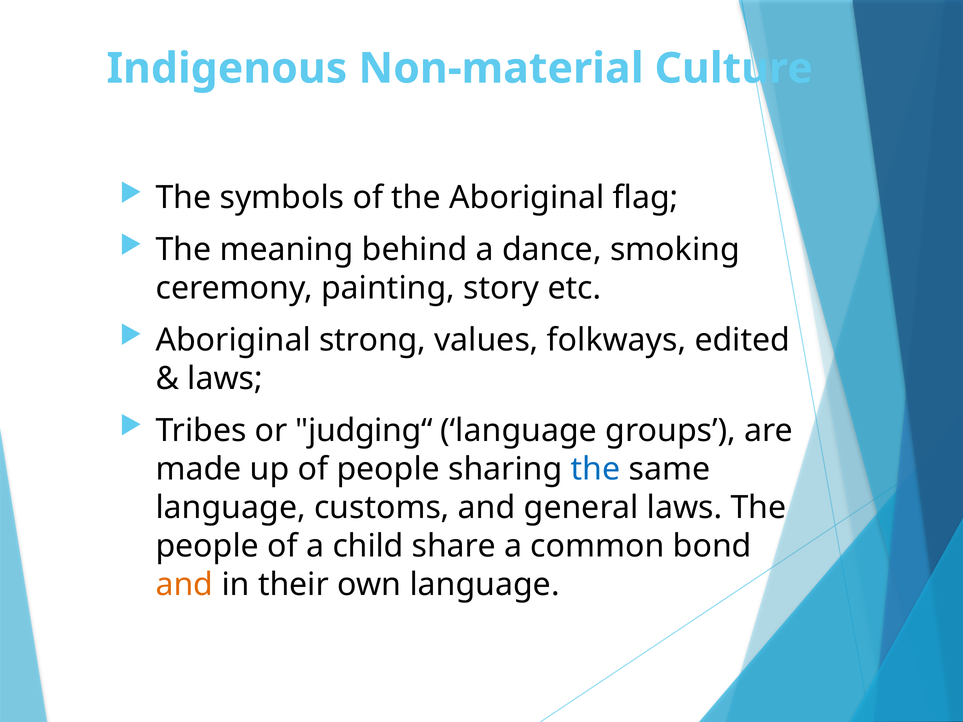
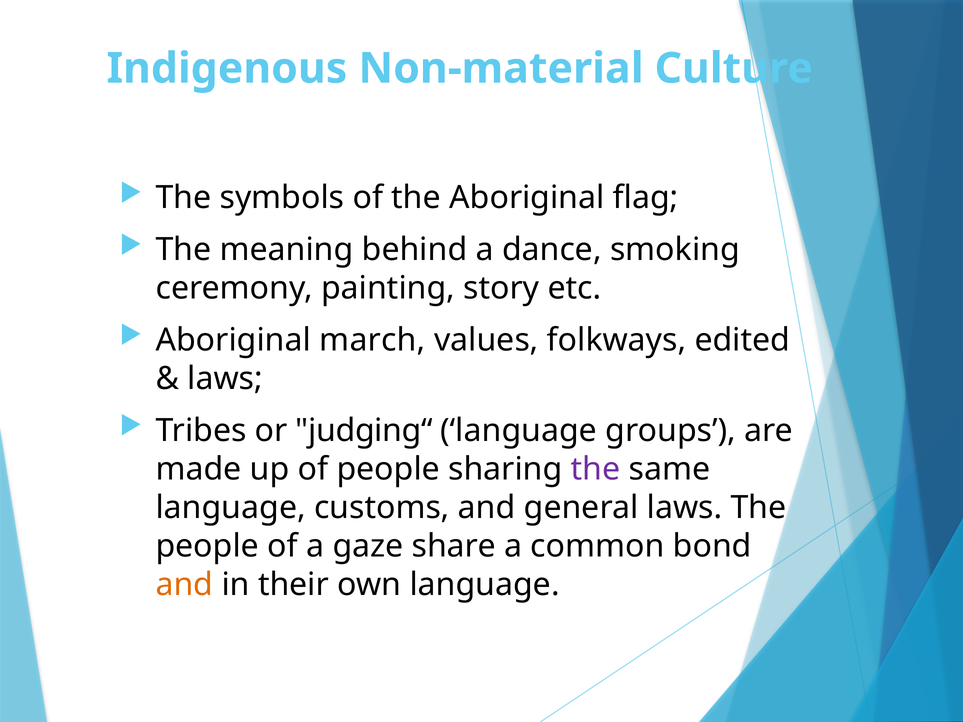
strong: strong -> march
the at (596, 469) colour: blue -> purple
child: child -> gaze
